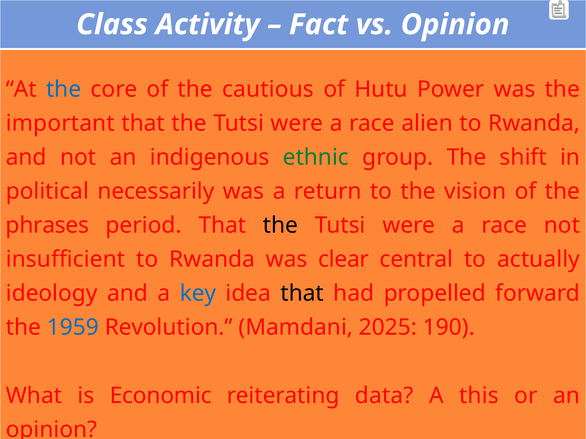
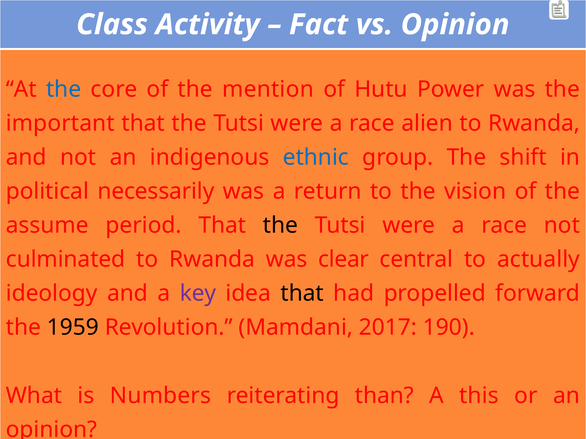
cautious: cautious -> mention
ethnic colour: green -> blue
phrases: phrases -> assume
insufficient: insufficient -> culminated
key colour: blue -> purple
1959 colour: blue -> black
2025: 2025 -> 2017
Economic: Economic -> Numbers
data: data -> than
